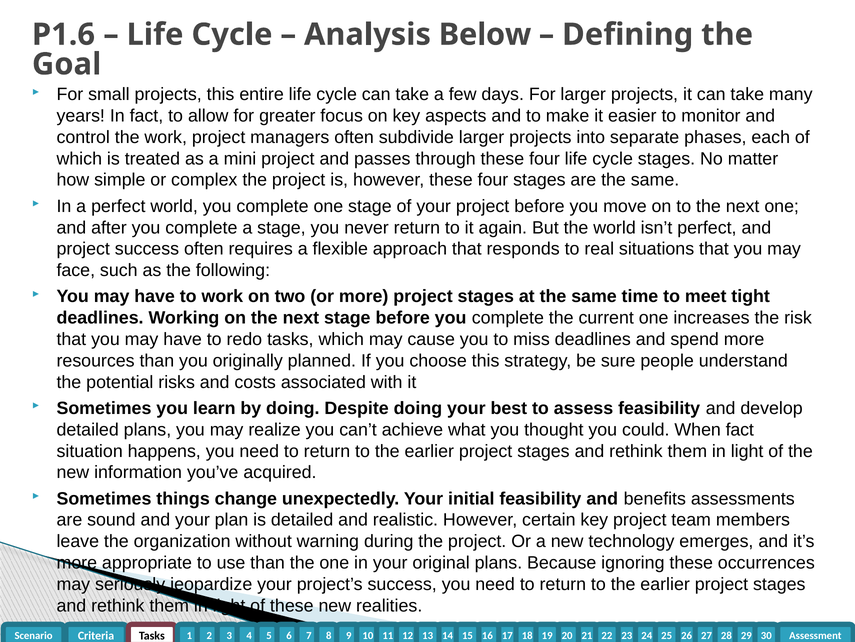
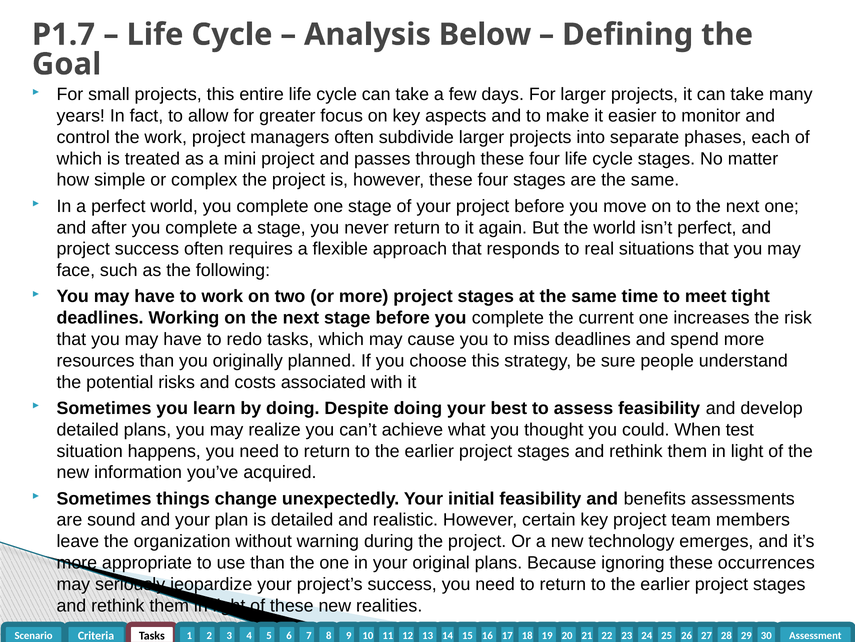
P1.6: P1.6 -> P1.7
When fact: fact -> test
